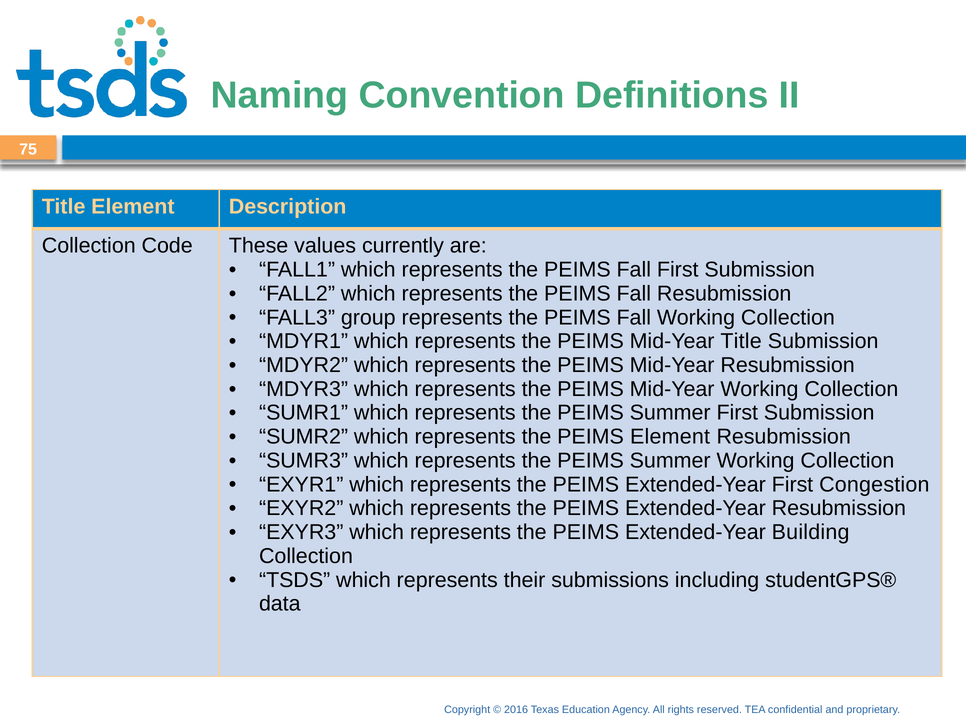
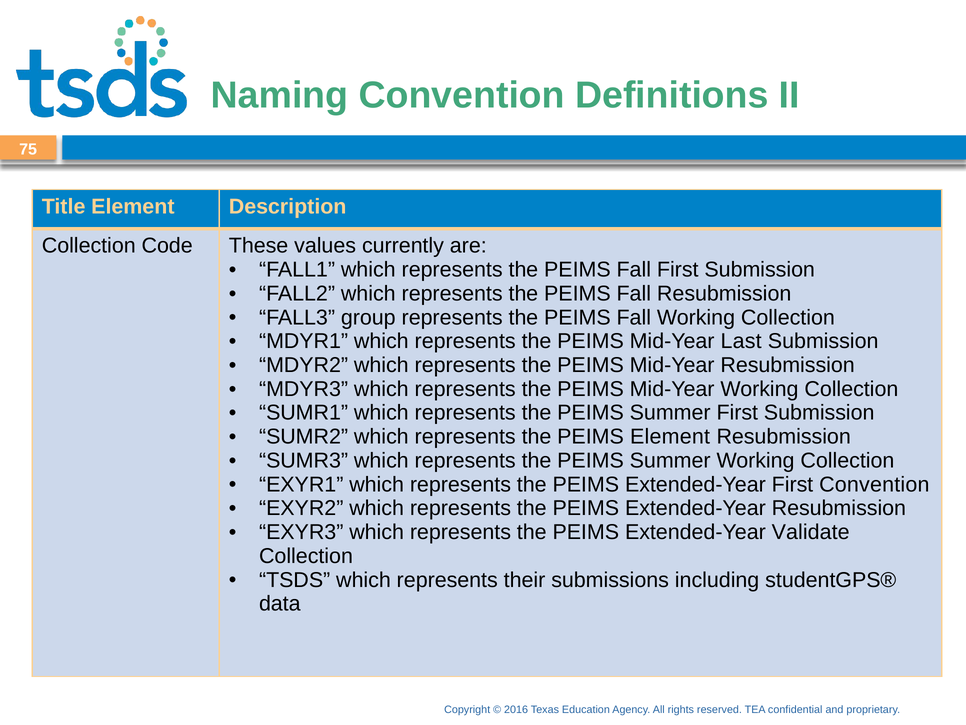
Mid-Year Title: Title -> Last
First Congestion: Congestion -> Convention
Building: Building -> Validate
